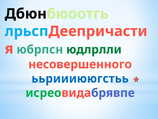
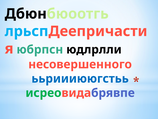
юдлрлли colour: green -> black
